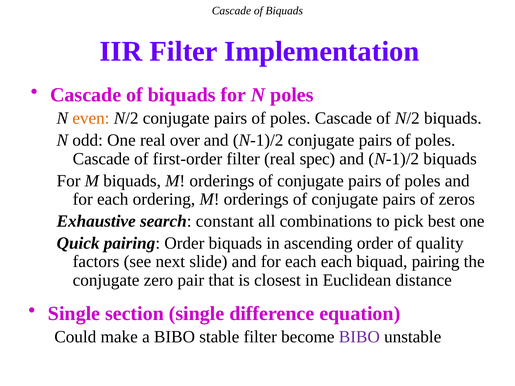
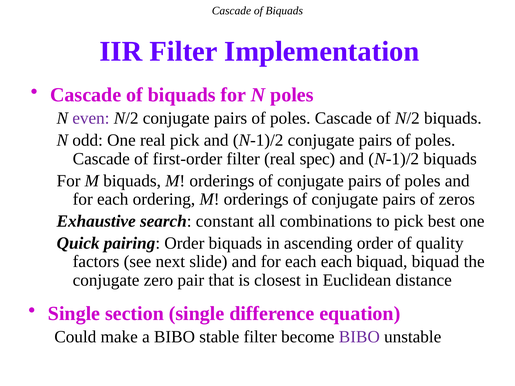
even colour: orange -> purple
real over: over -> pick
biquad pairing: pairing -> biquad
